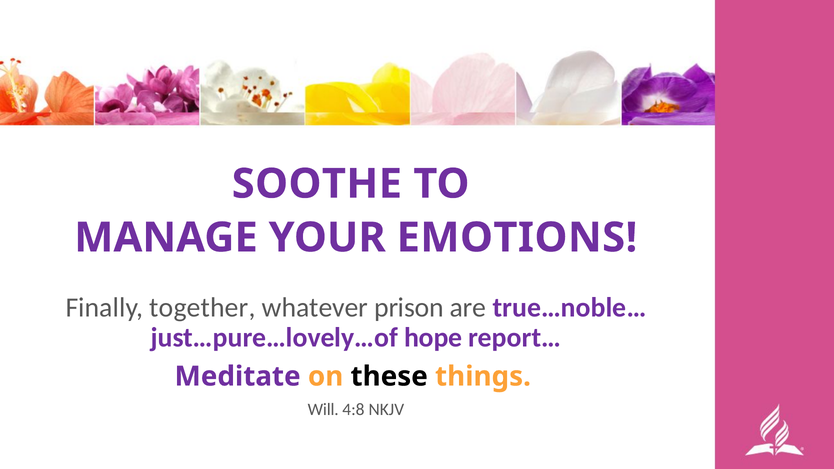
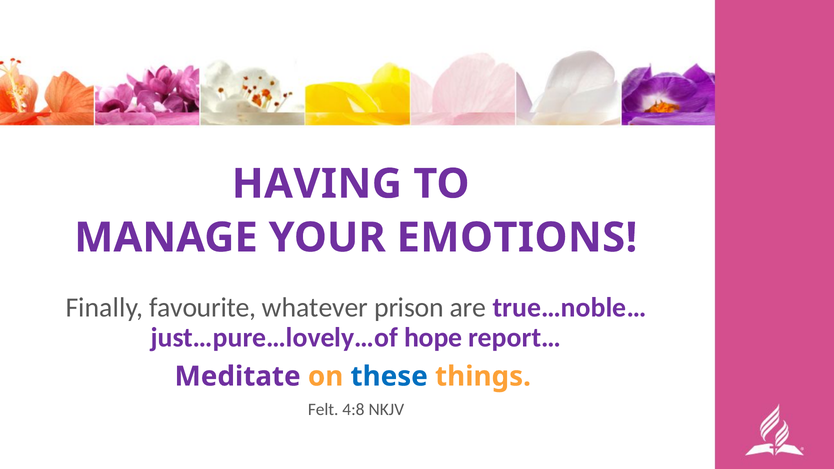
SOOTHE: SOOTHE -> HAVING
together: together -> favourite
these colour: black -> blue
Will: Will -> Felt
